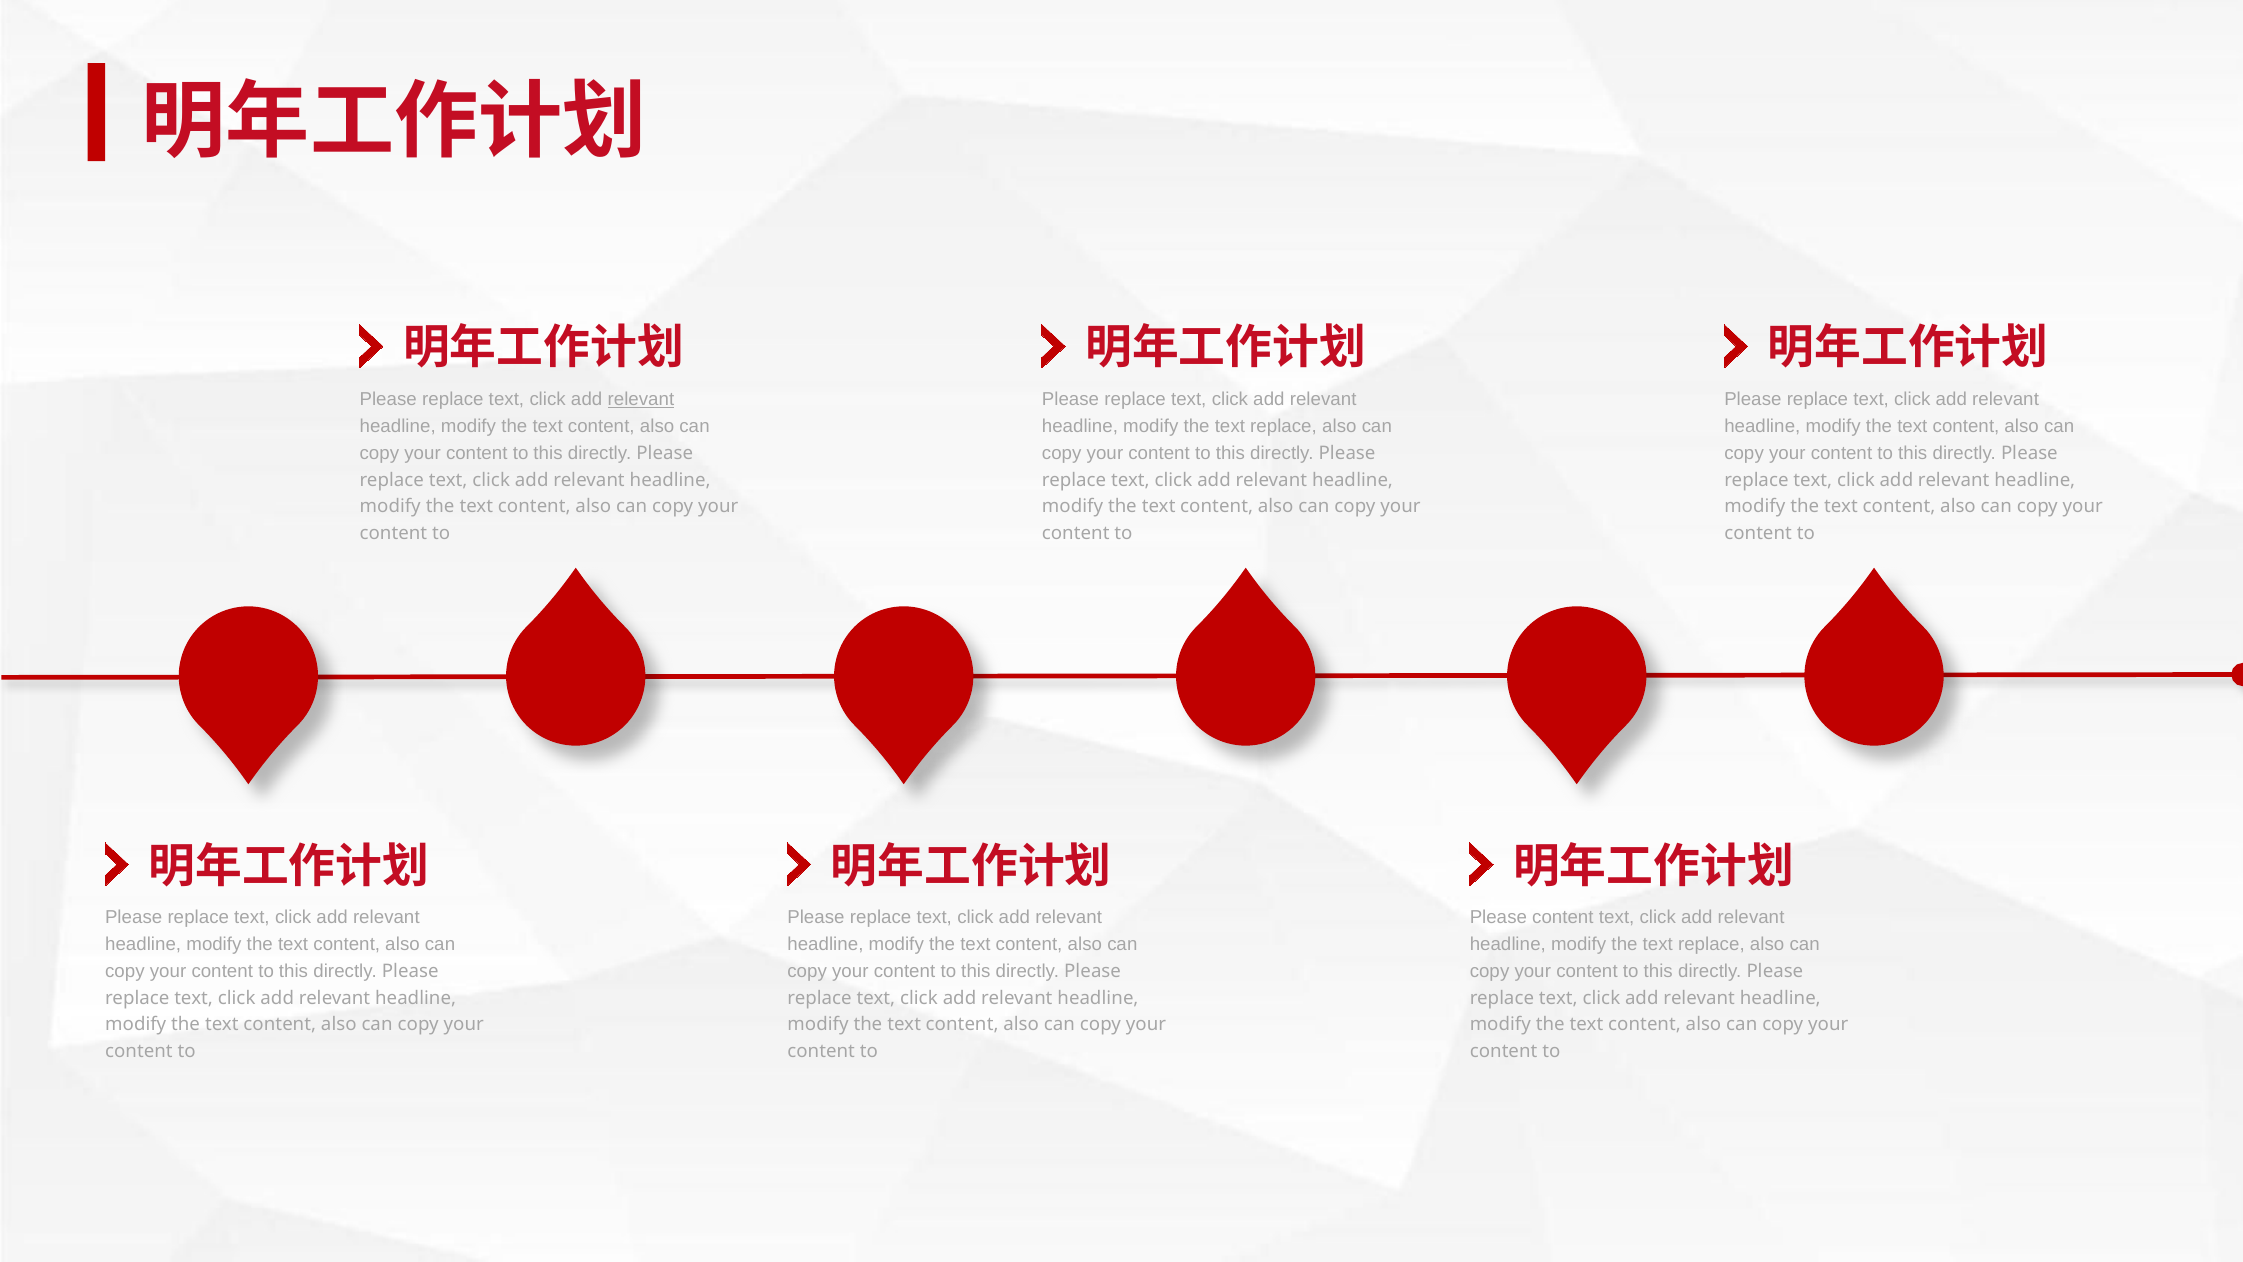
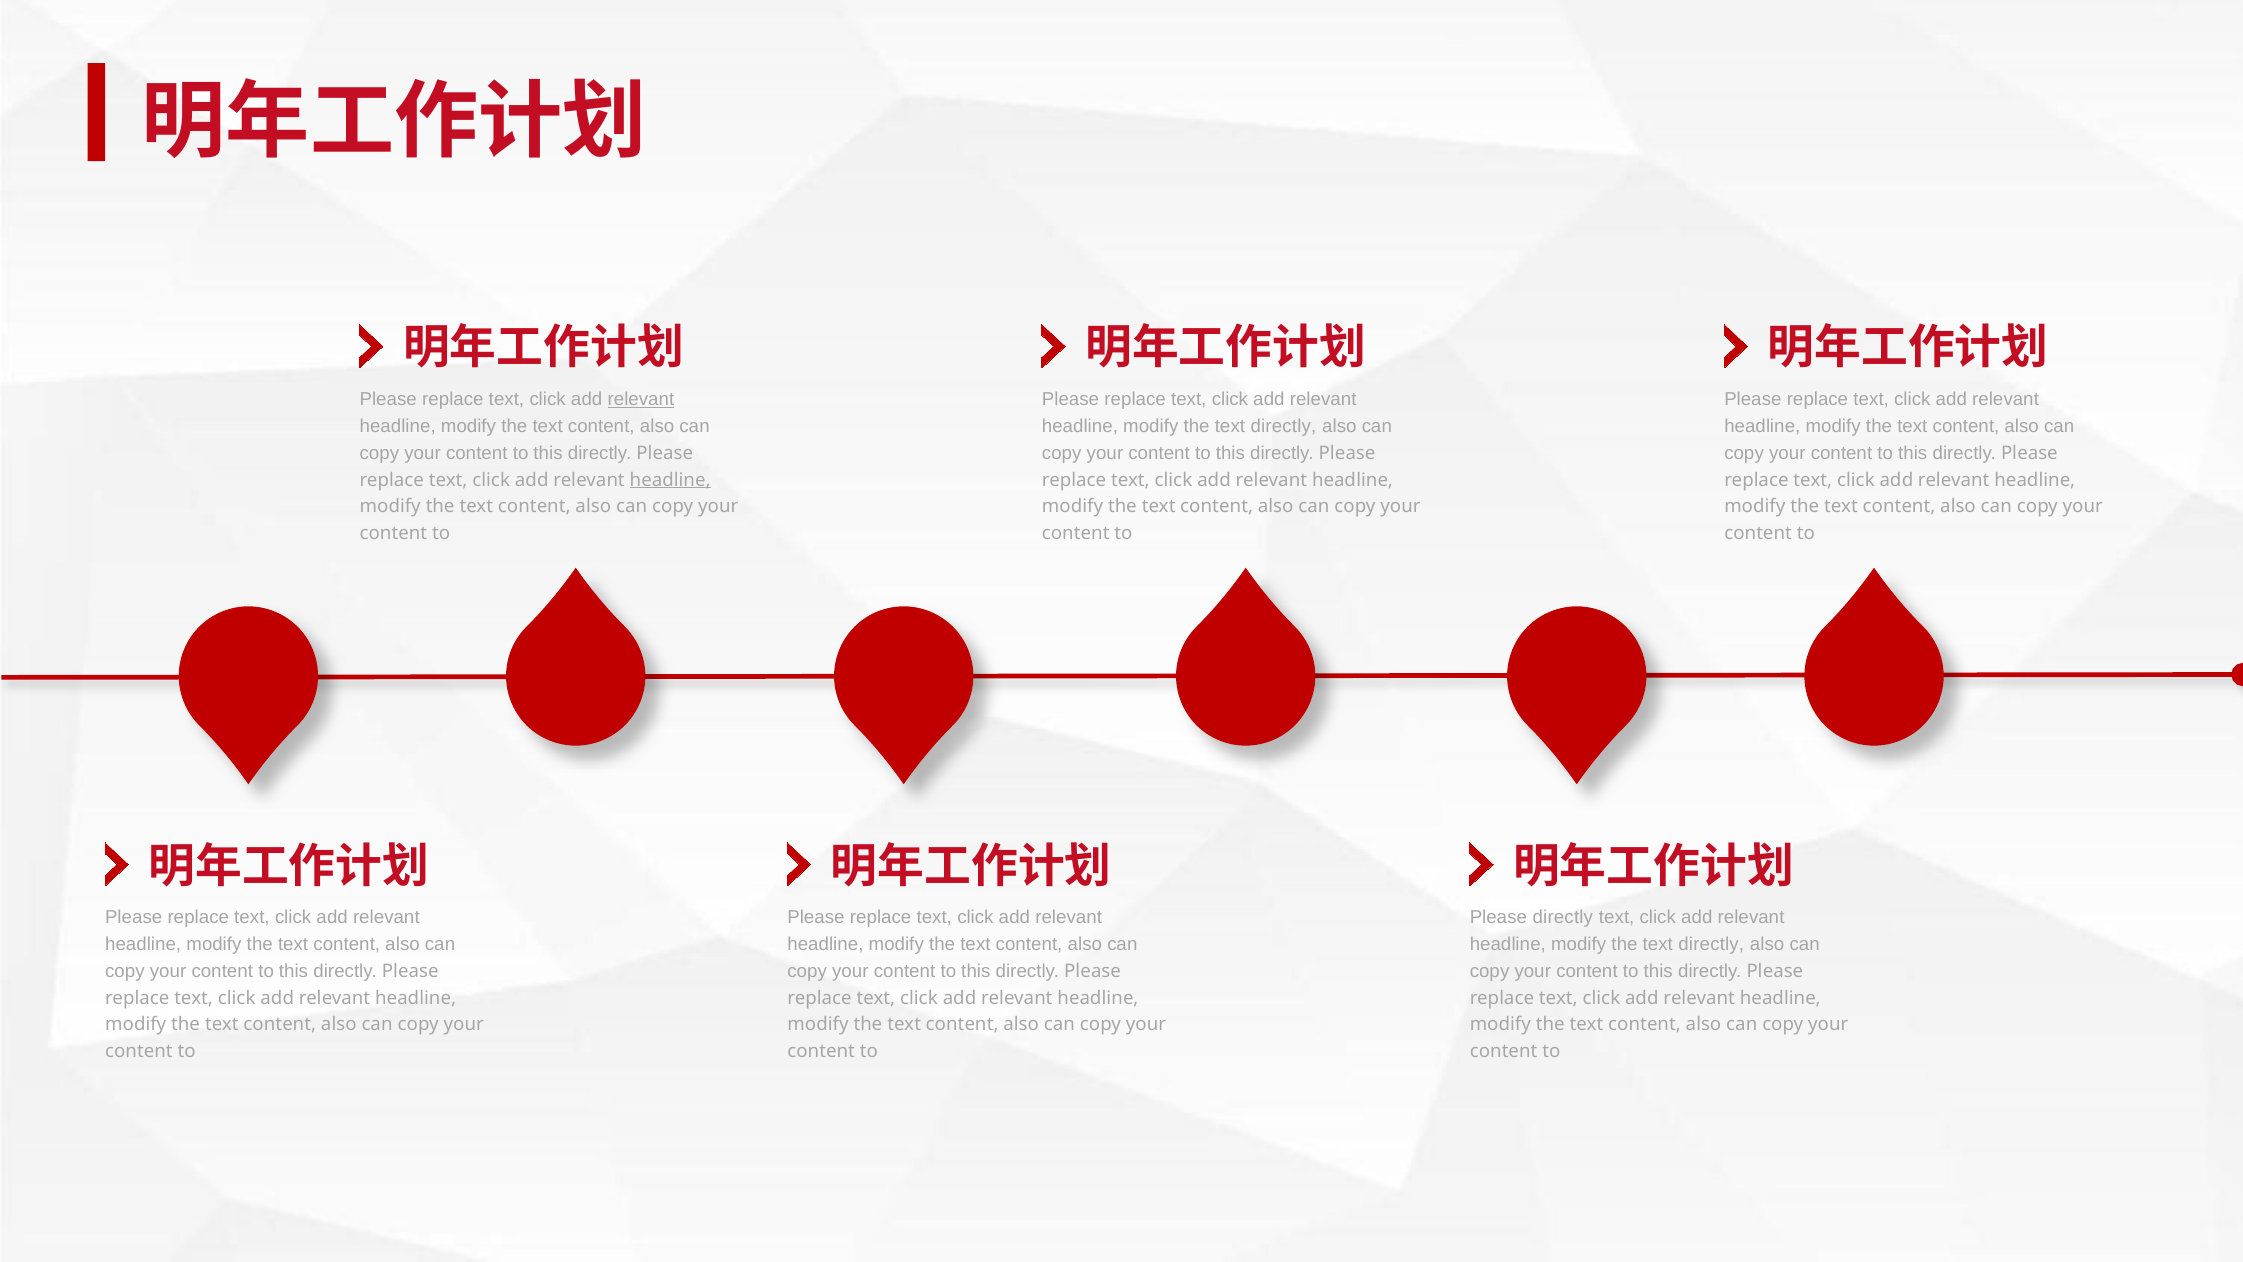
replace at (1284, 426): replace -> directly
headline at (670, 480) underline: none -> present
Please content: content -> directly
replace at (1711, 944): replace -> directly
